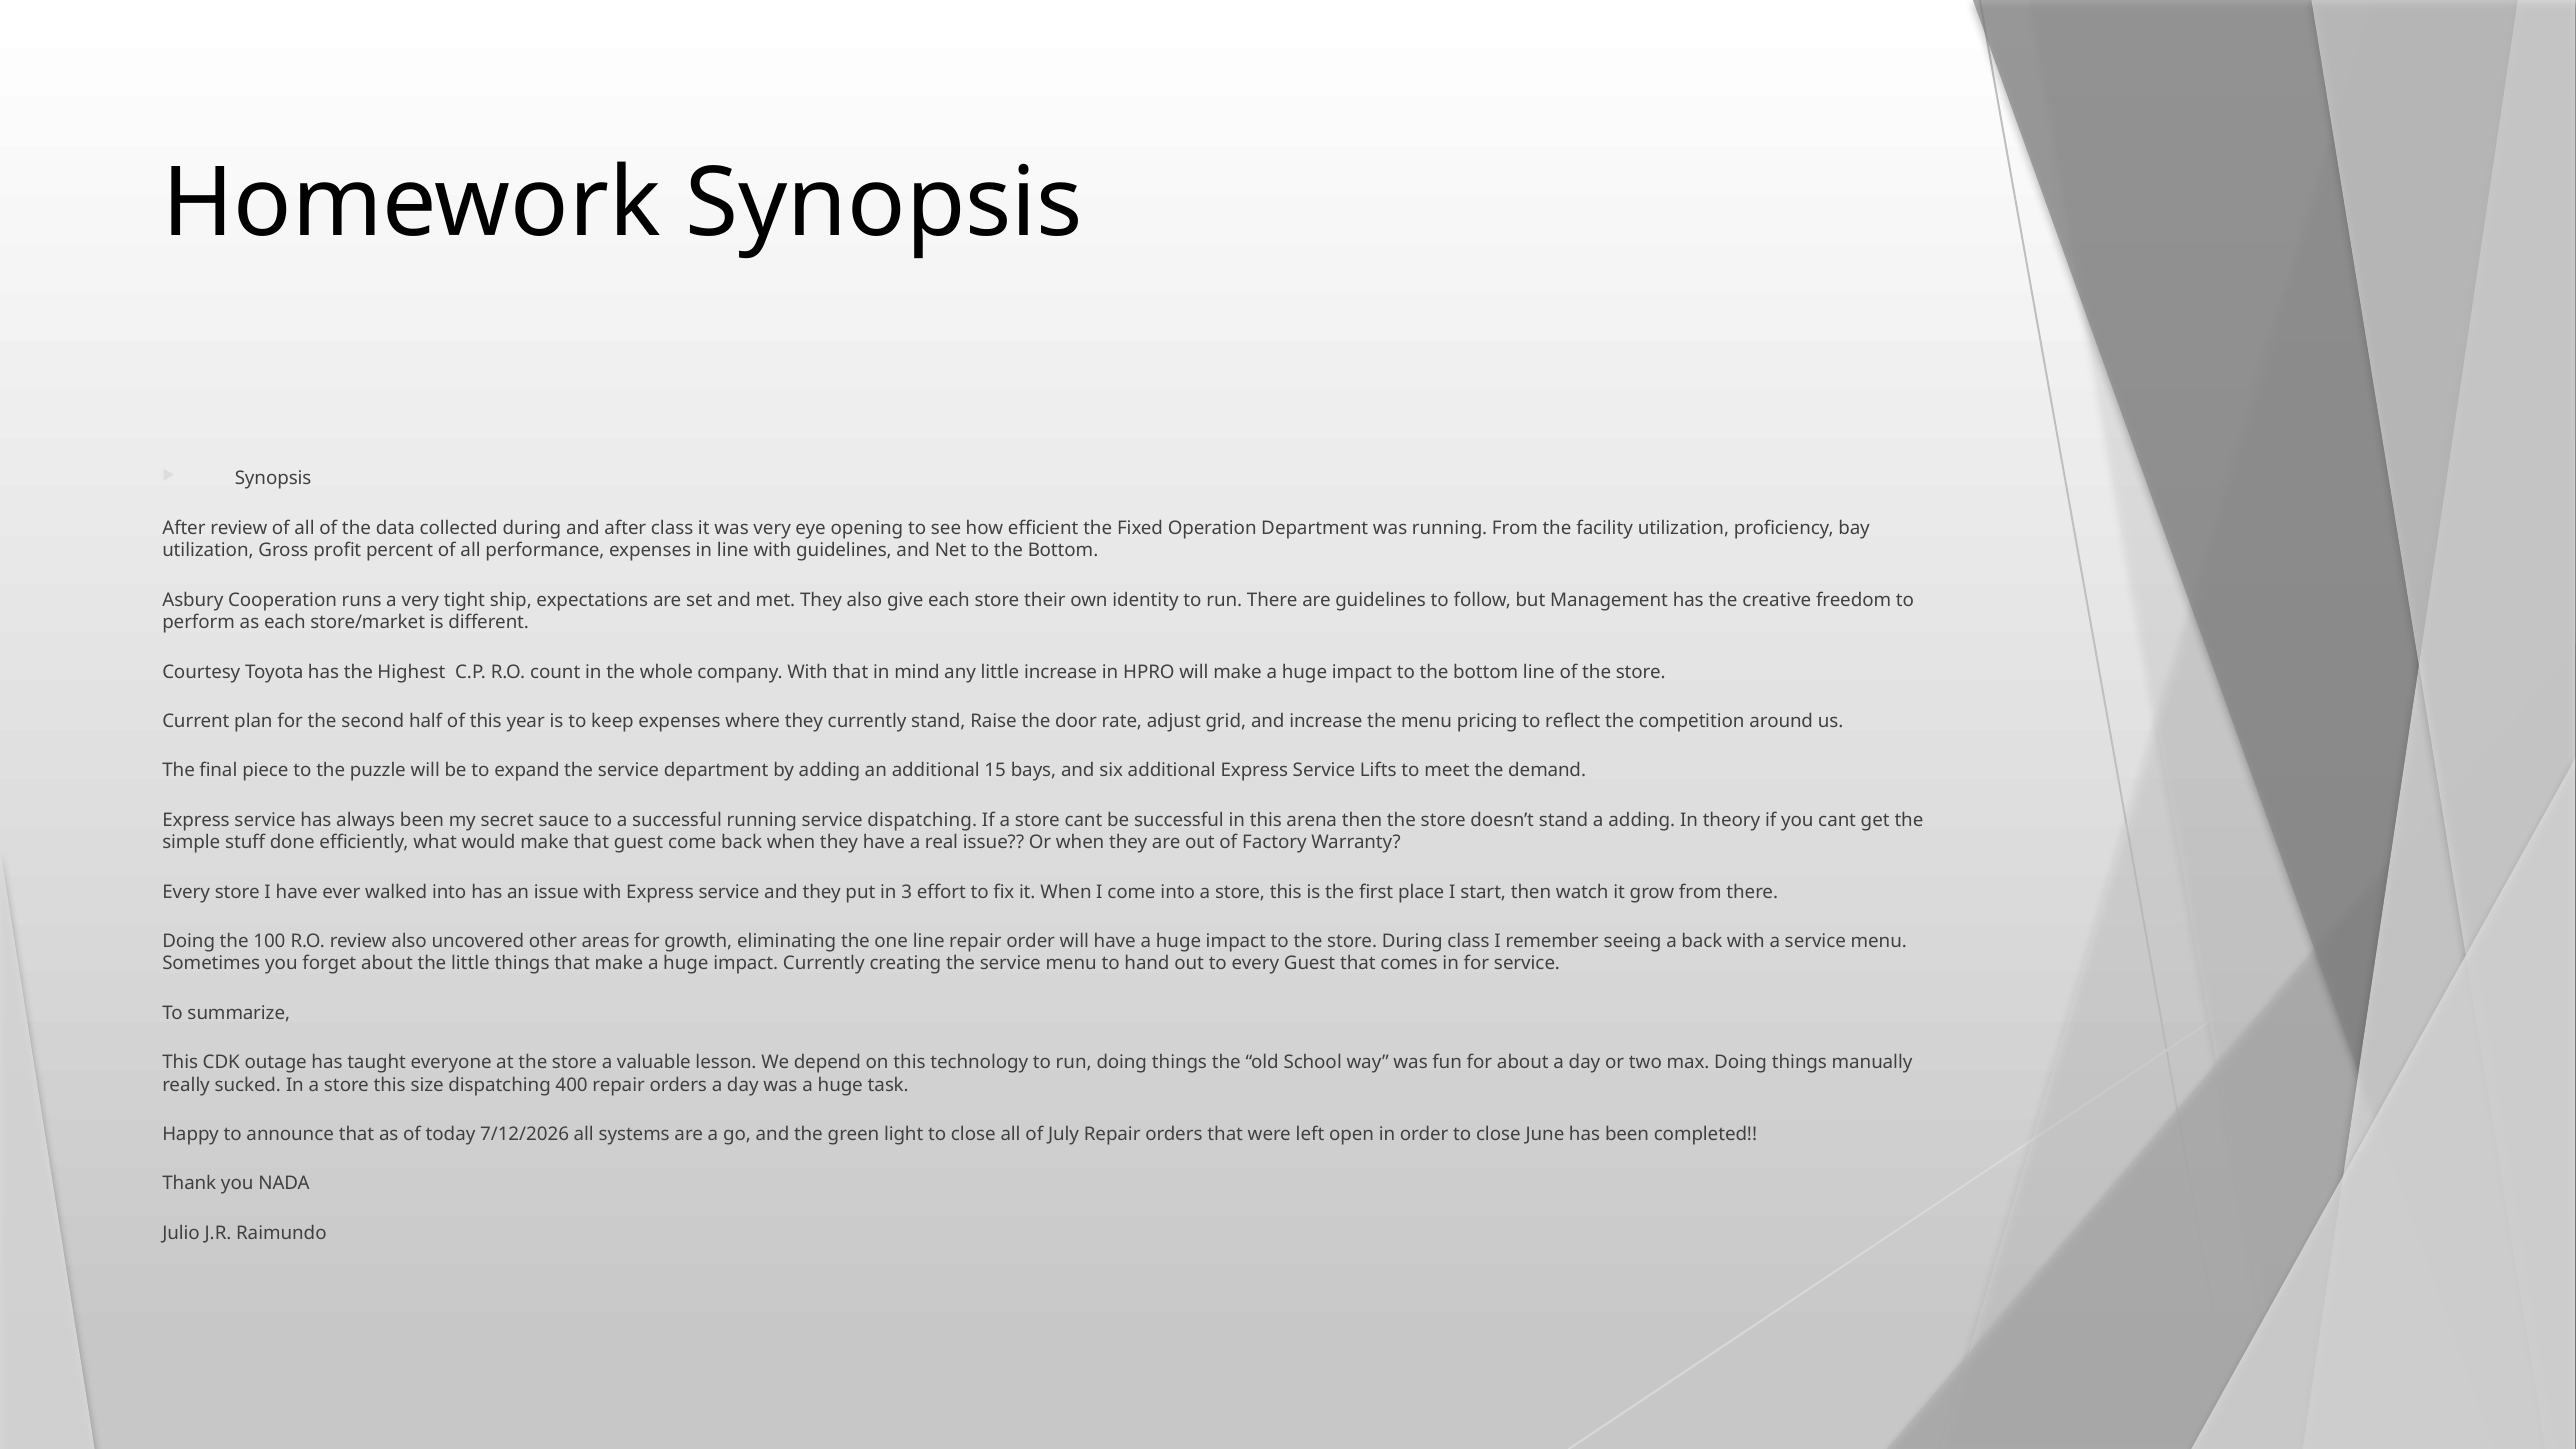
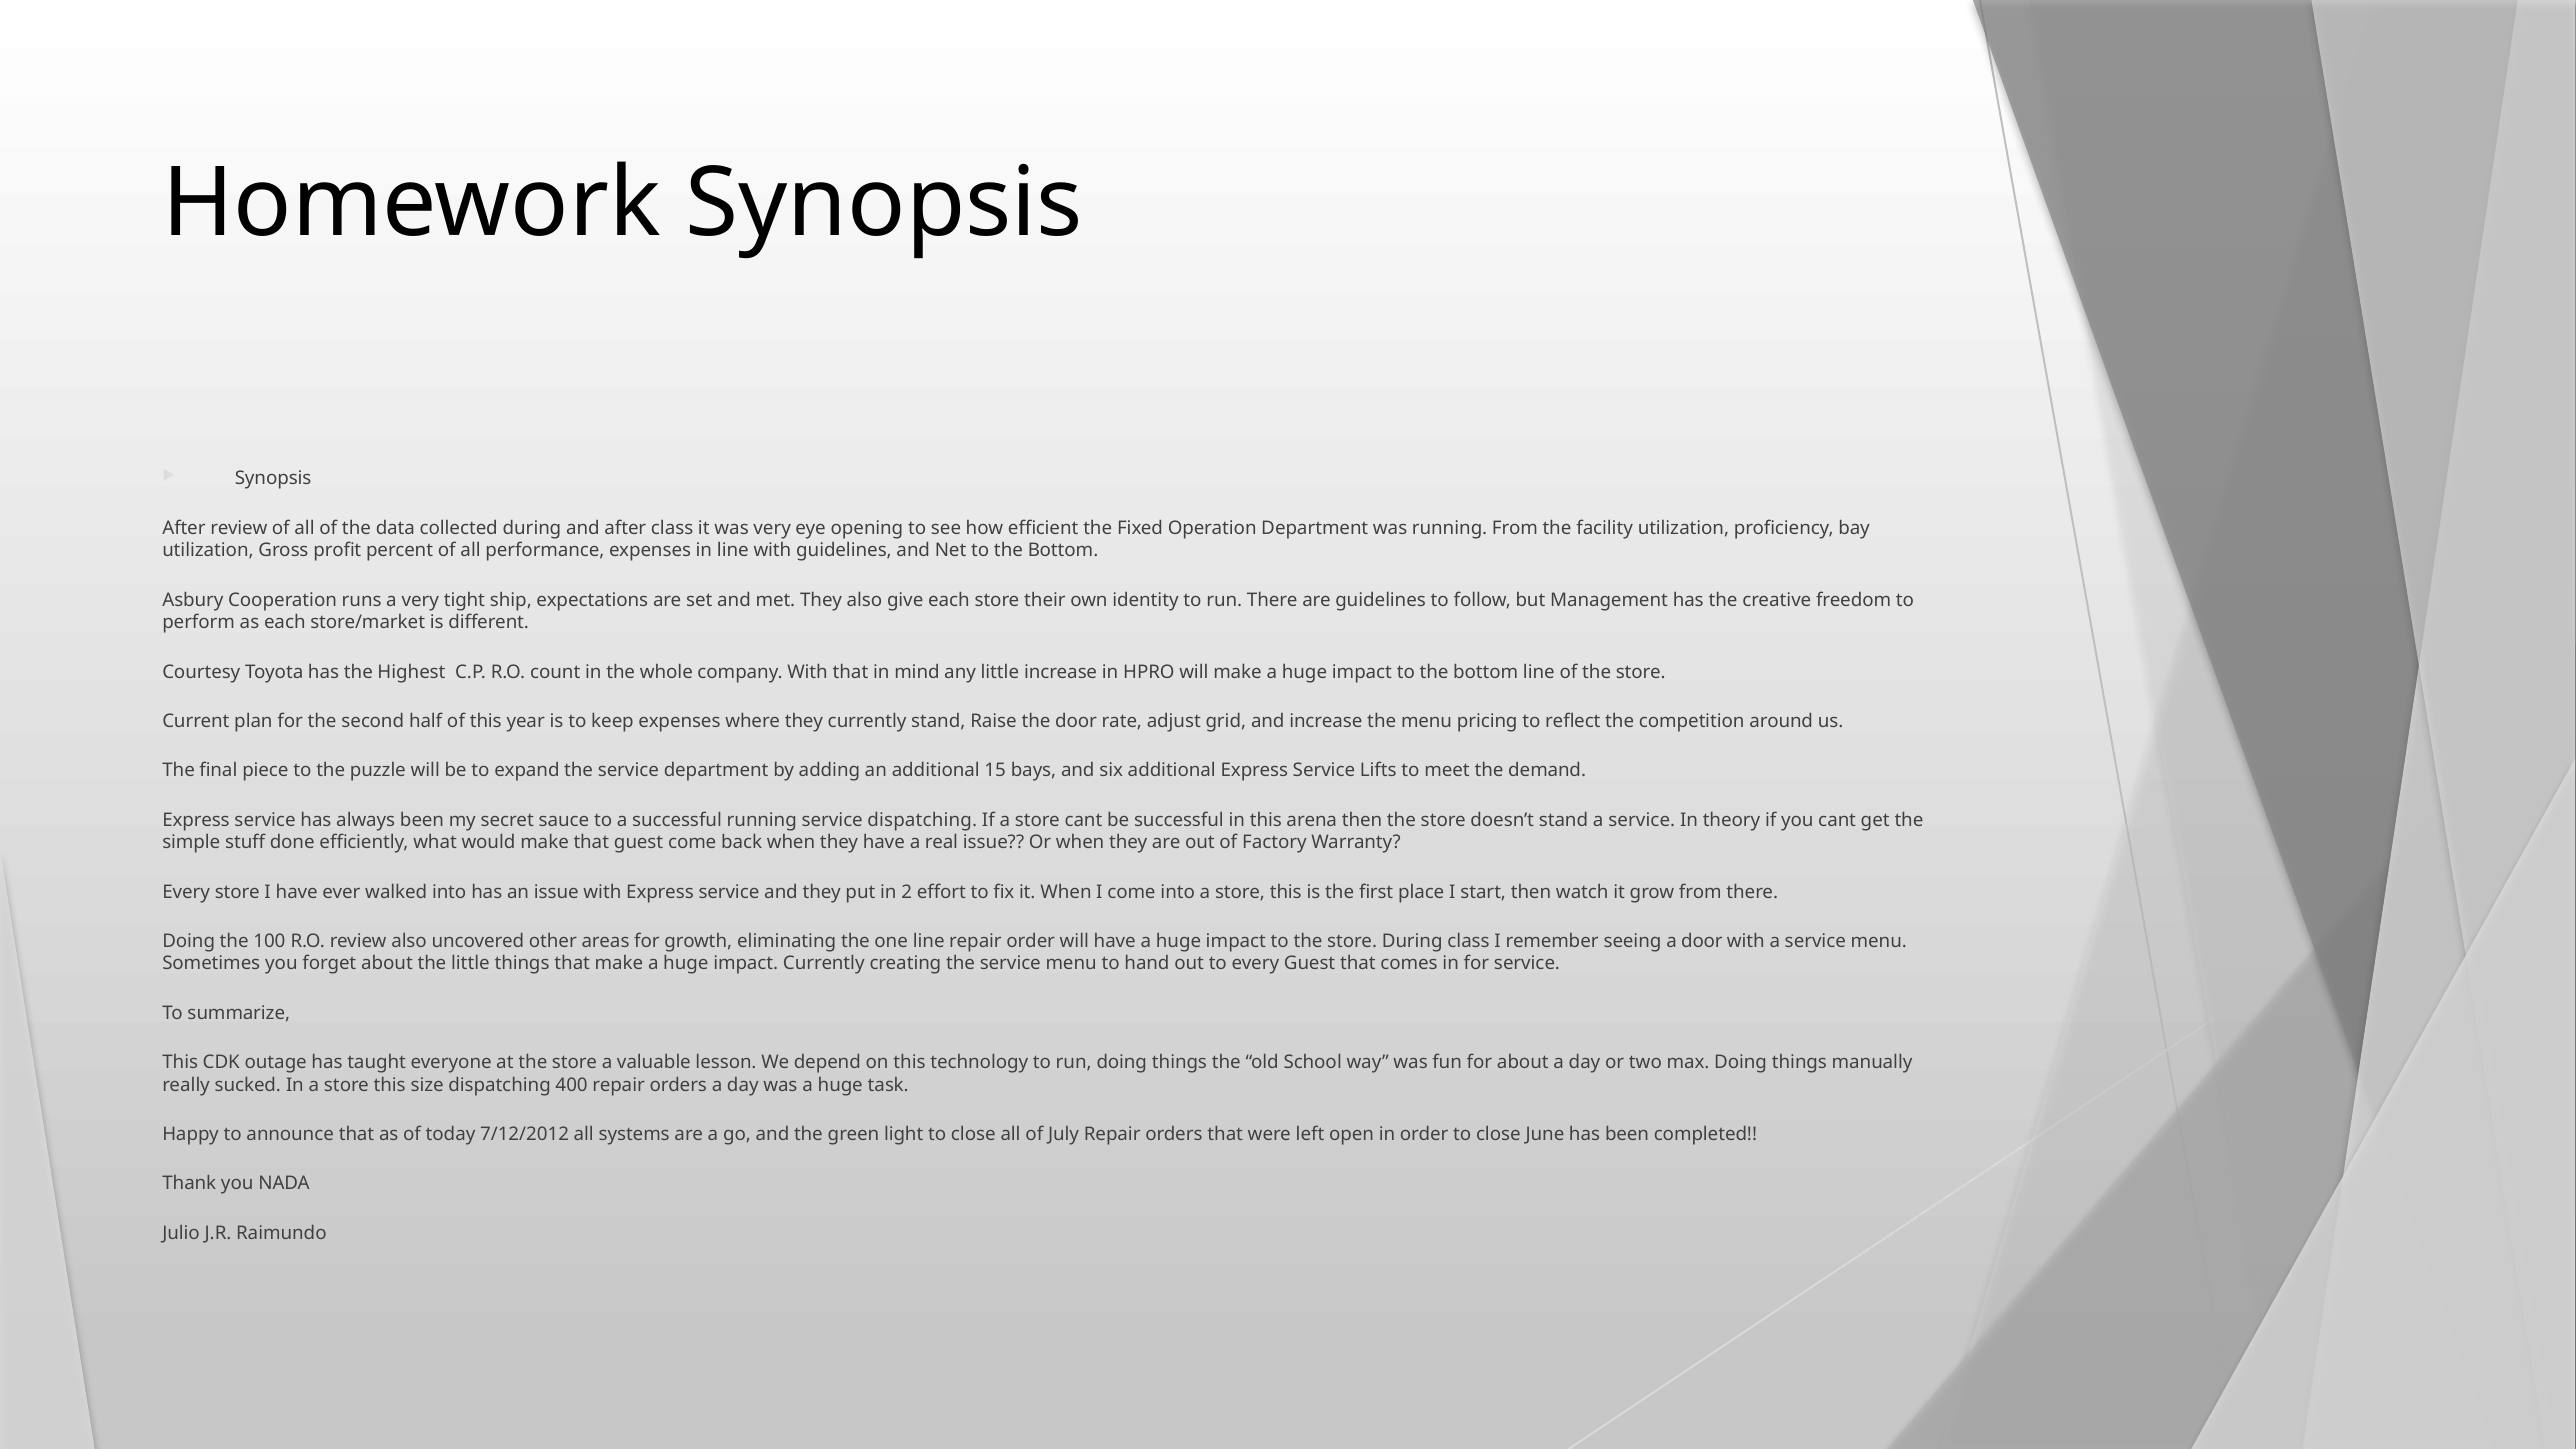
stand a adding: adding -> service
3: 3 -> 2
a back: back -> door
7/12/2026: 7/12/2026 -> 7/12/2012
